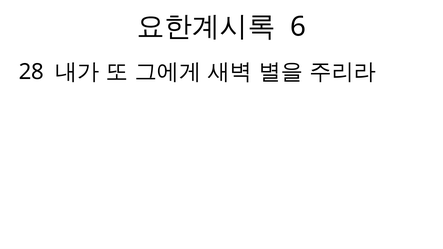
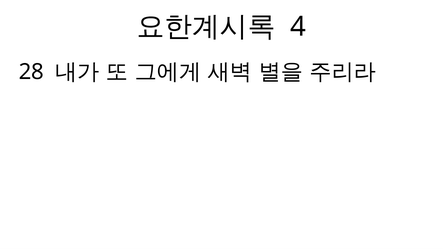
6: 6 -> 4
